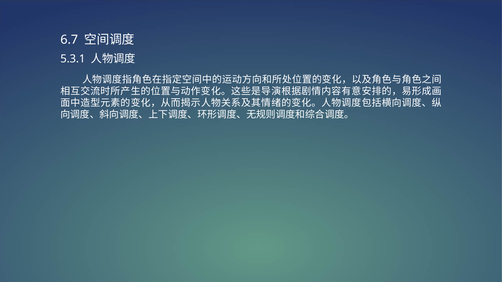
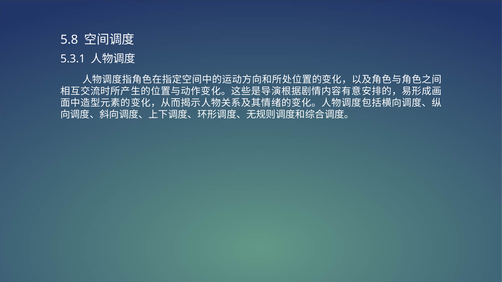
6.7: 6.7 -> 5.8
